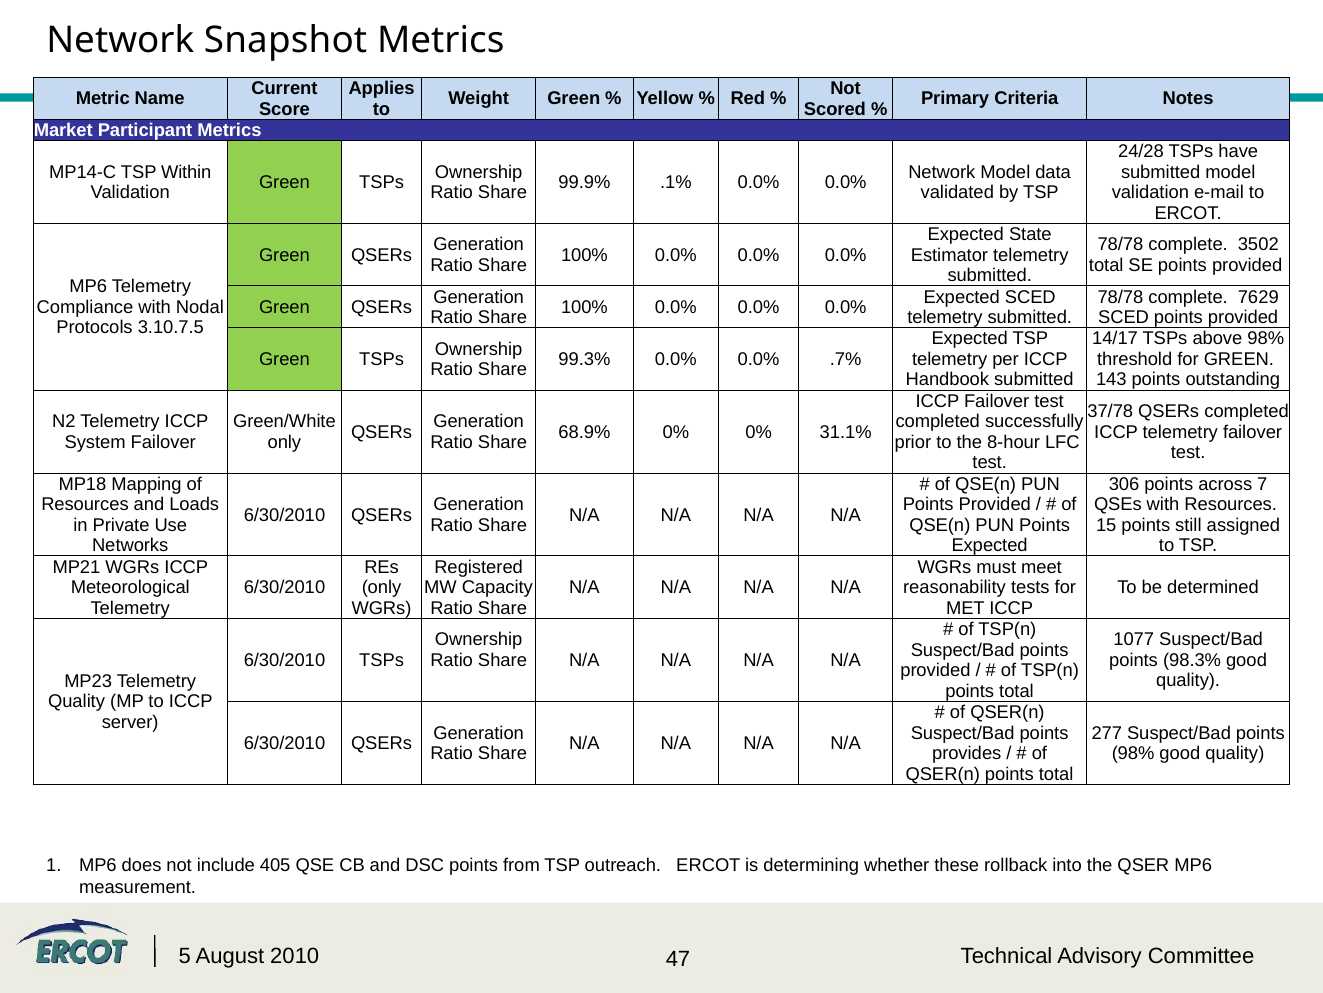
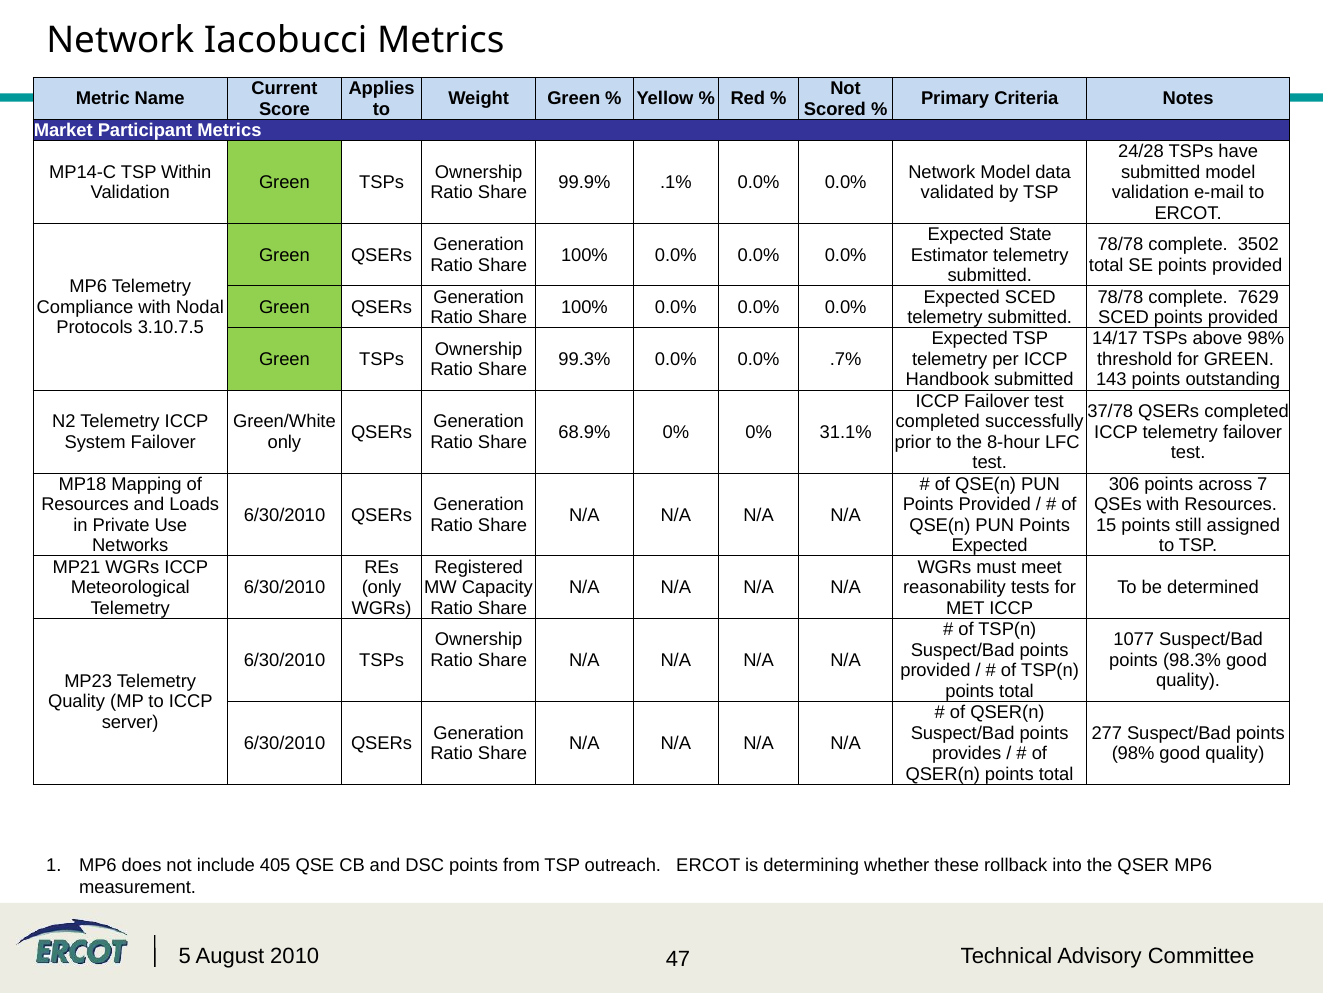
Snapshot: Snapshot -> Iacobucci
